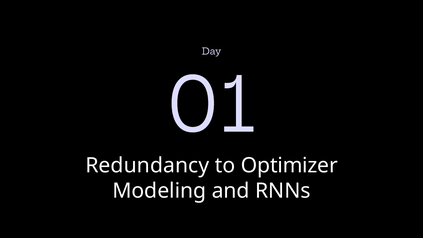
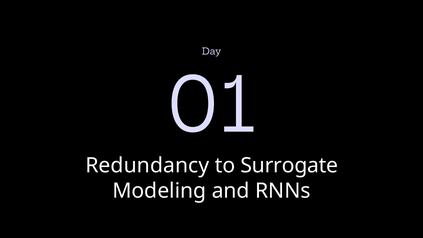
Optimizer: Optimizer -> Surrogate
